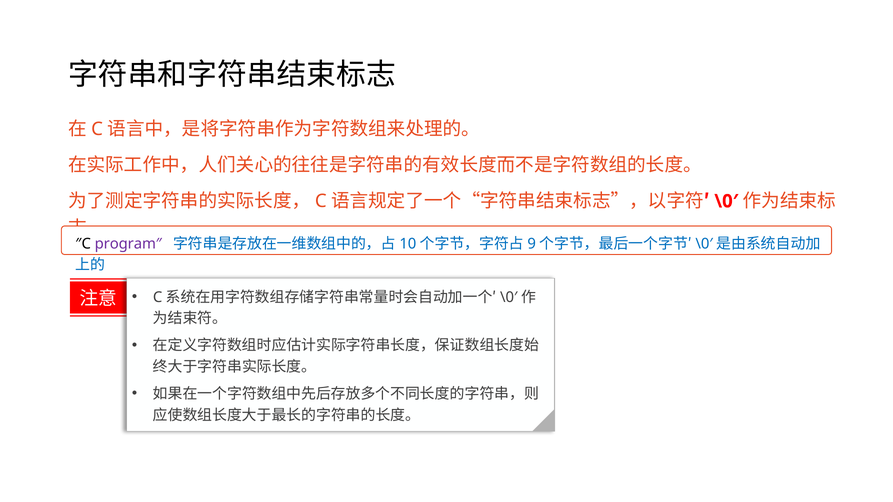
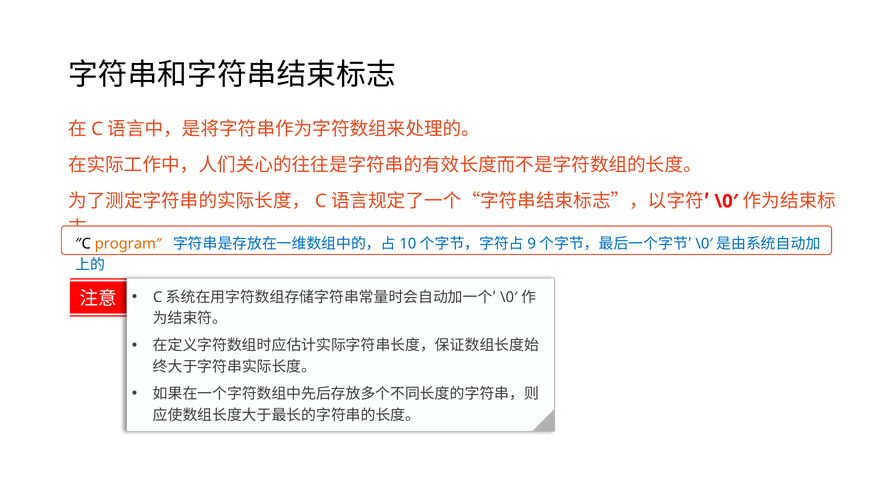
program″ colour: purple -> orange
